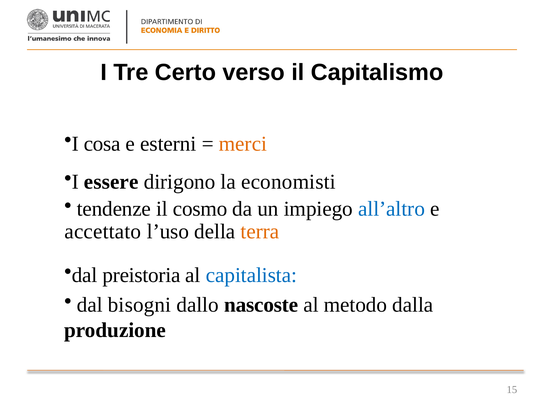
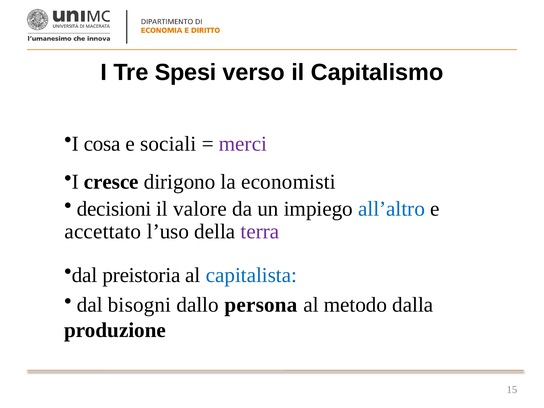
Certo: Certo -> Spesi
esterni: esterni -> sociali
merci colour: orange -> purple
essere: essere -> cresce
tendenze: tendenze -> decisioni
cosmo: cosmo -> valore
terra colour: orange -> purple
nascoste: nascoste -> persona
